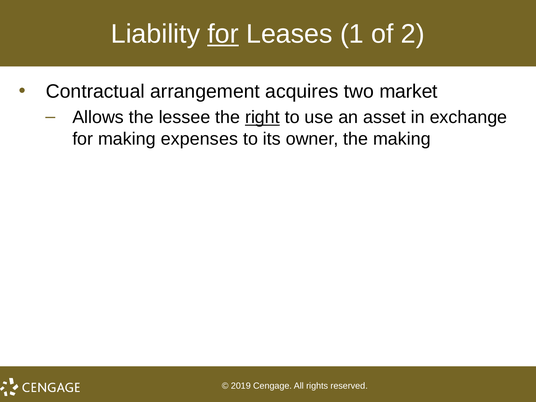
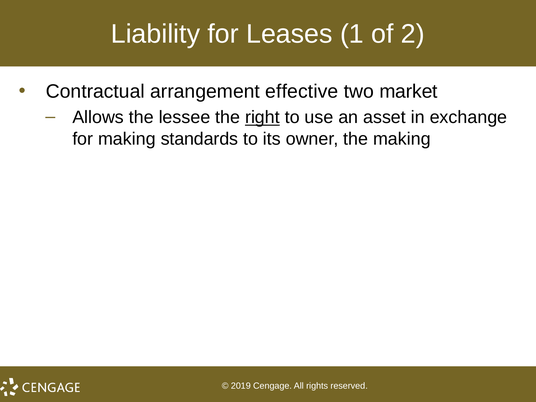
for at (223, 34) underline: present -> none
acquires: acquires -> effective
expenses: expenses -> standards
